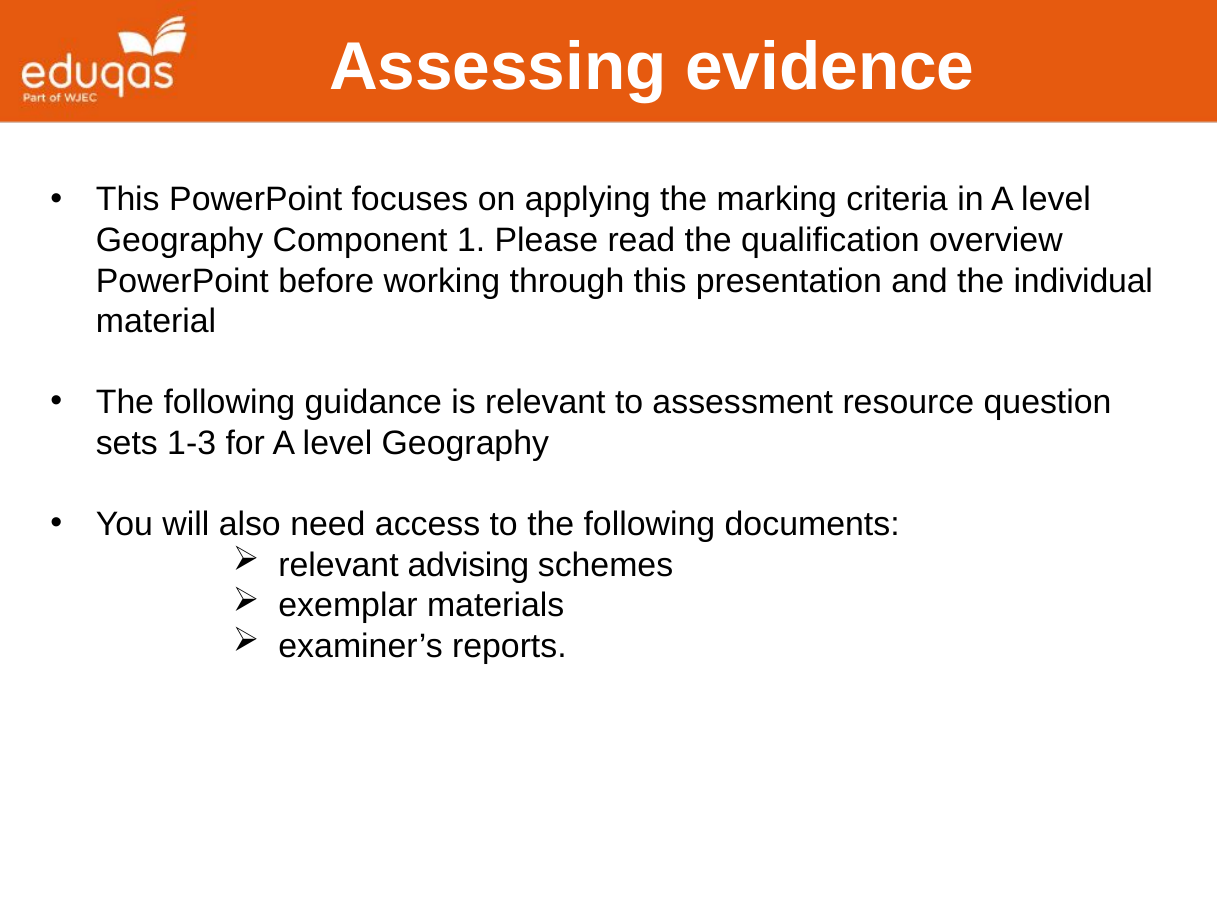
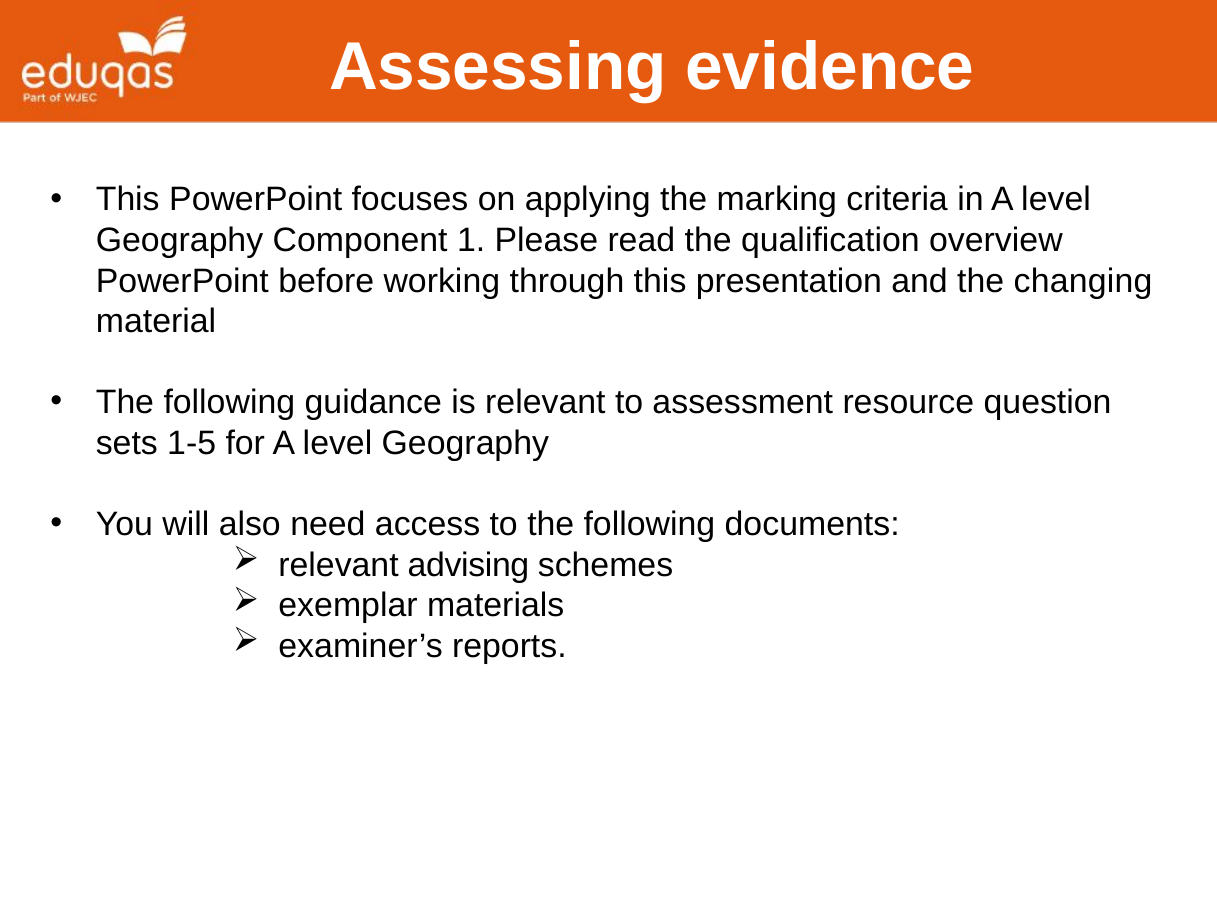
individual: individual -> changing
1-3: 1-3 -> 1-5
